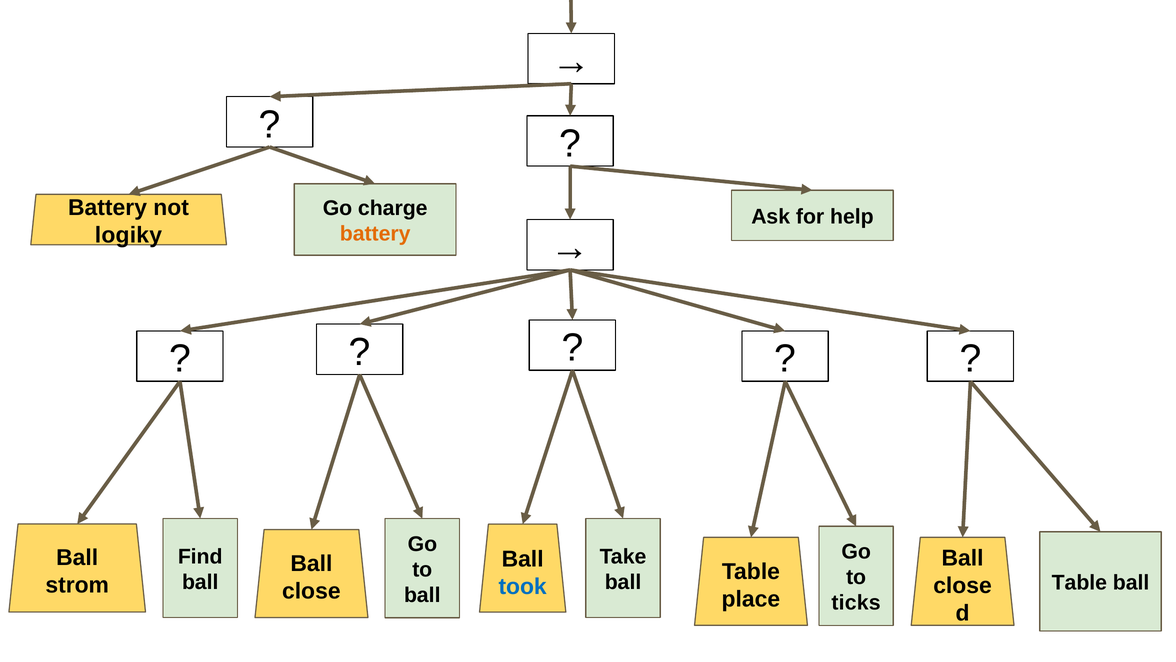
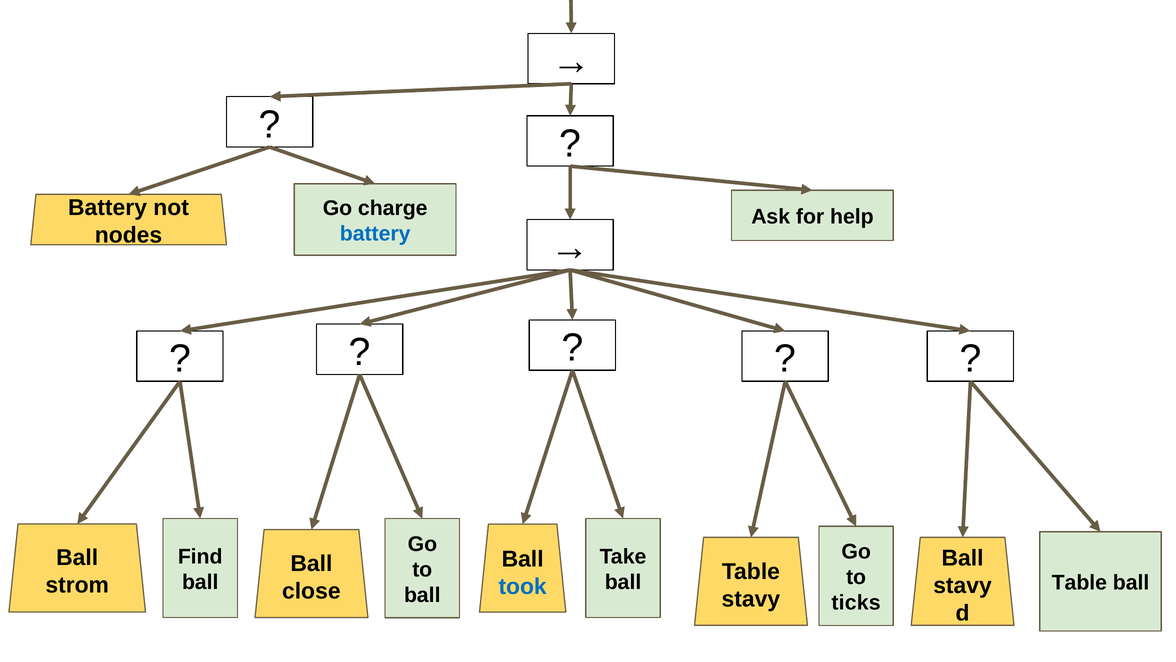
battery at (375, 234) colour: orange -> blue
logiky: logiky -> nodes
close at (963, 585): close -> stavy
place at (751, 599): place -> stavy
